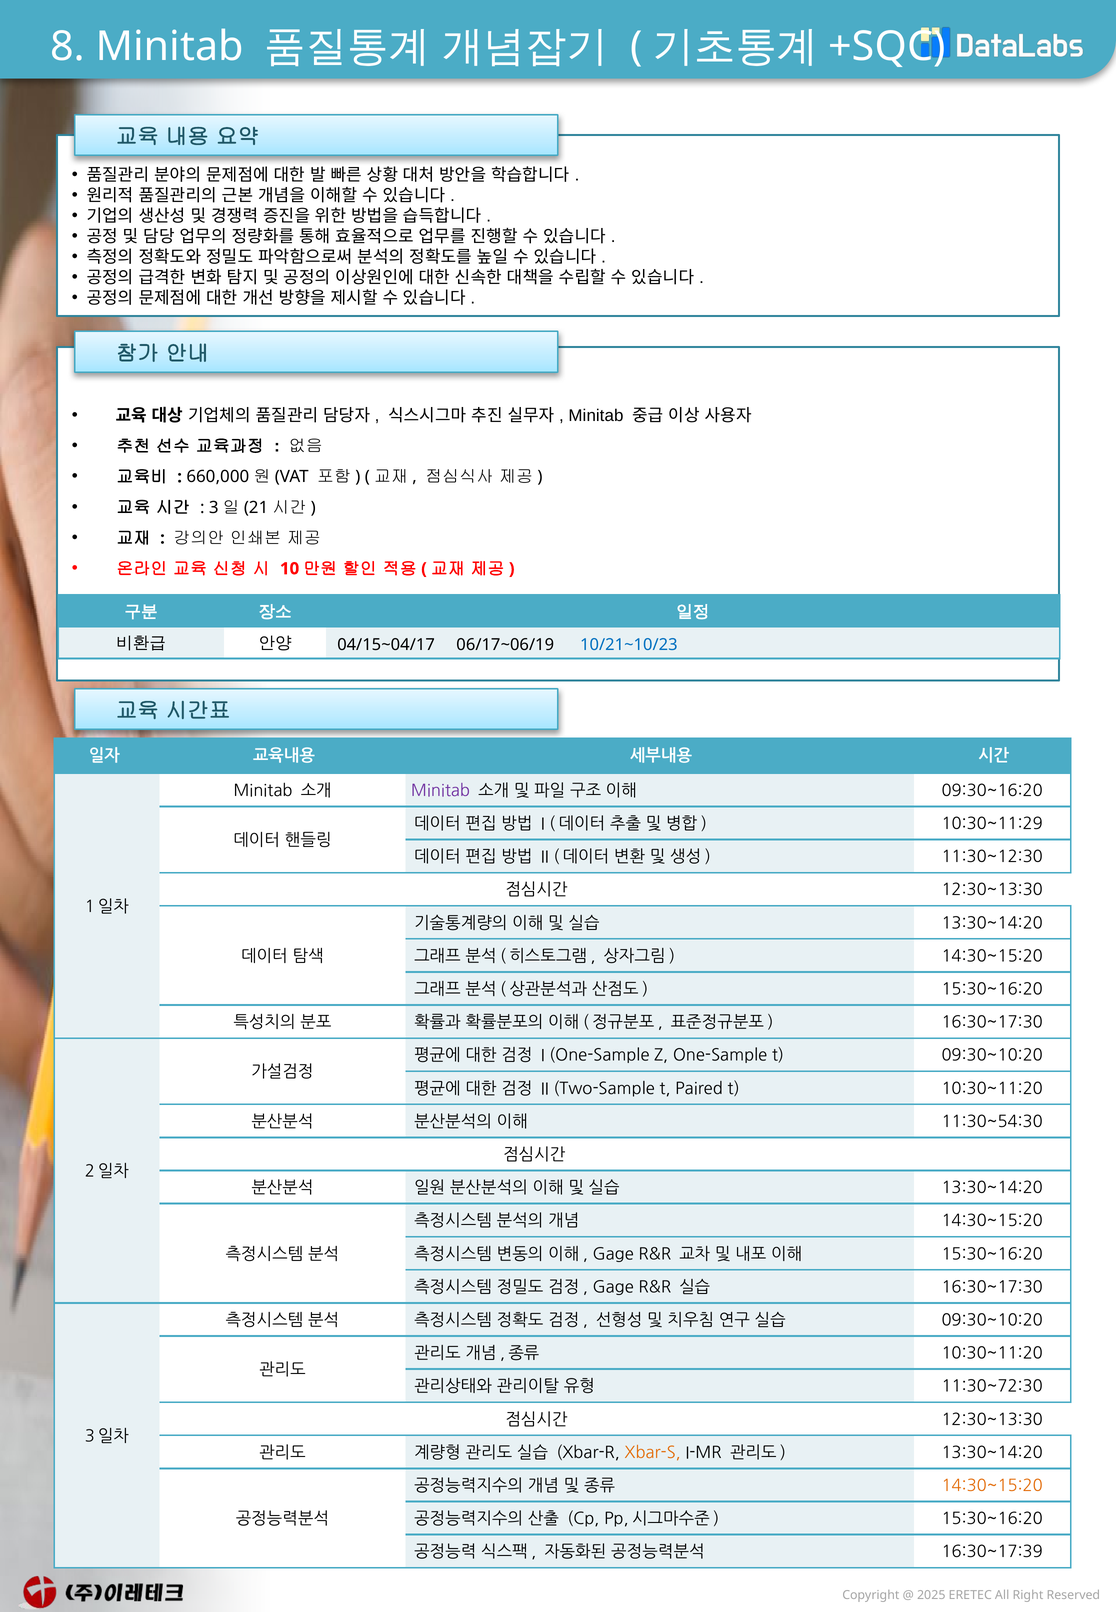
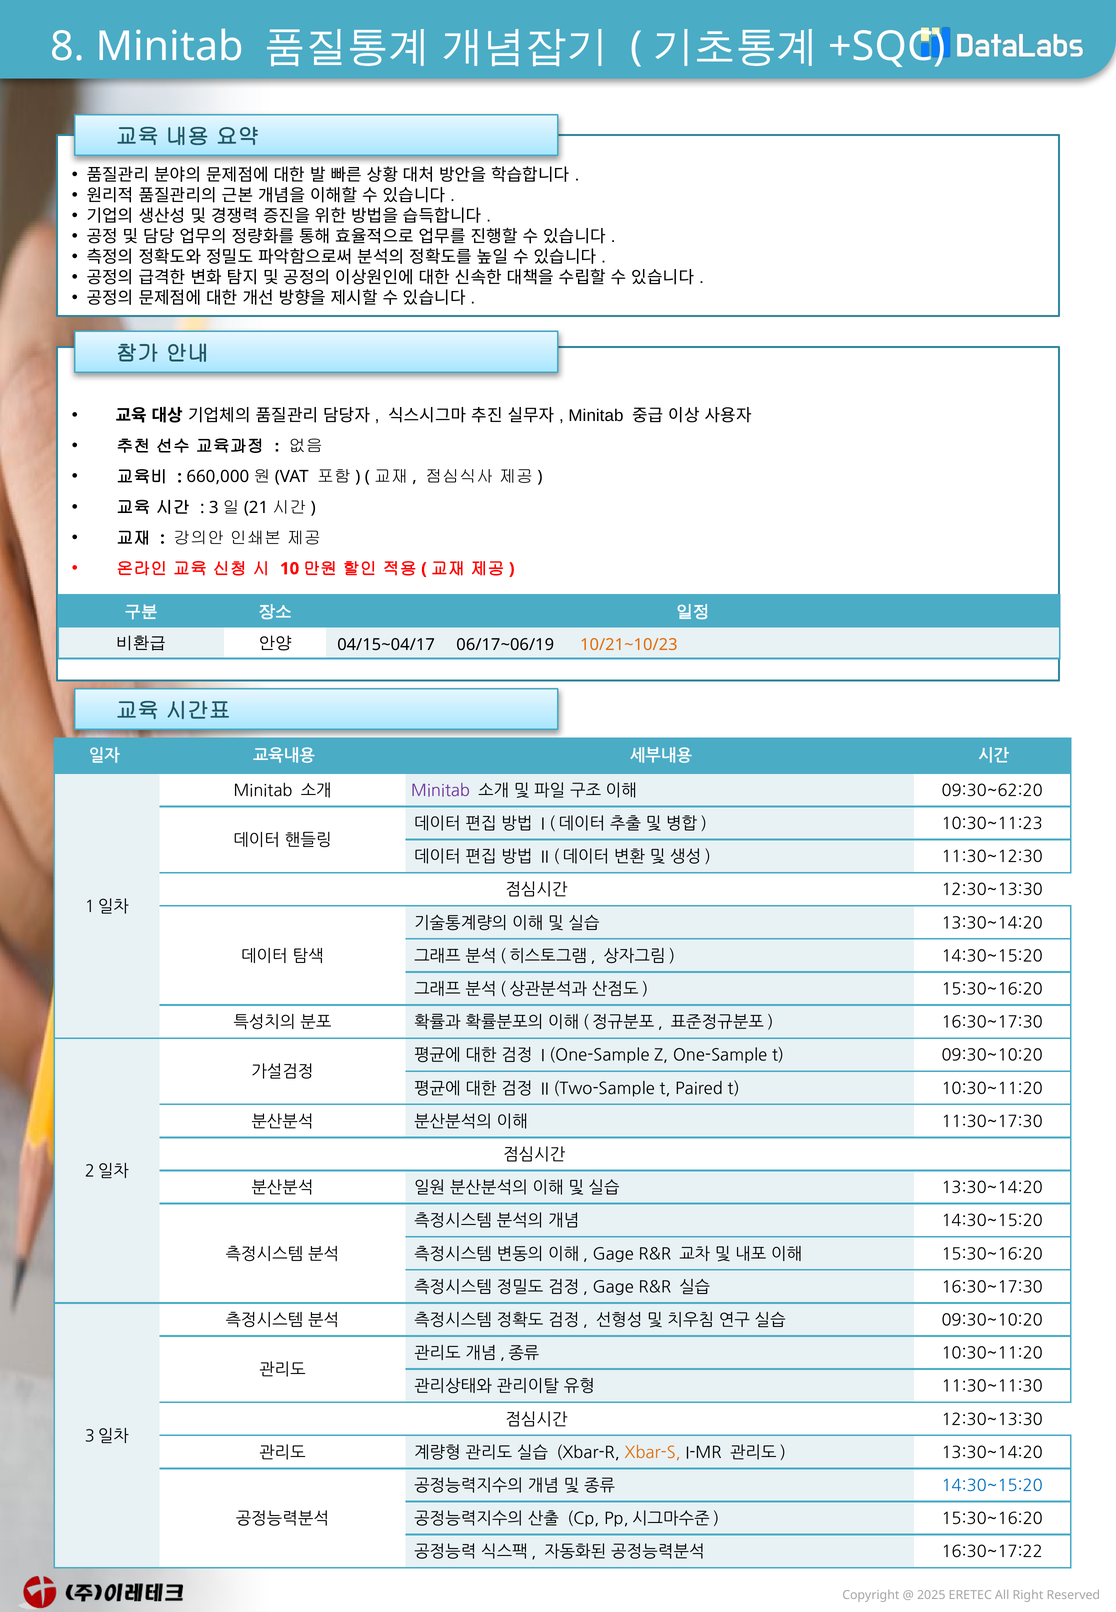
10/21~10/23 colour: blue -> orange
09:30~16:20: 09:30~16:20 -> 09:30~62:20
10:30~11:29: 10:30~11:29 -> 10:30~11:23
11:30~54:30: 11:30~54:30 -> 11:30~17:30
11:30~72:30: 11:30~72:30 -> 11:30~11:30
14:30~15:20 at (992, 1486) colour: orange -> blue
16:30~17:39: 16:30~17:39 -> 16:30~17:22
